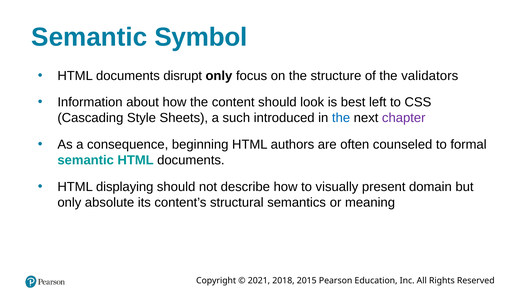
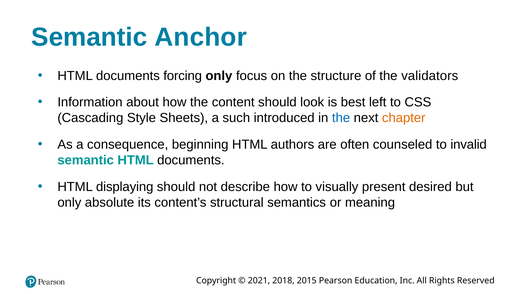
Symbol: Symbol -> Anchor
disrupt: disrupt -> forcing
chapter colour: purple -> orange
formal: formal -> invalid
domain: domain -> desired
